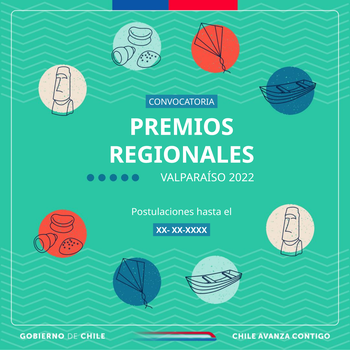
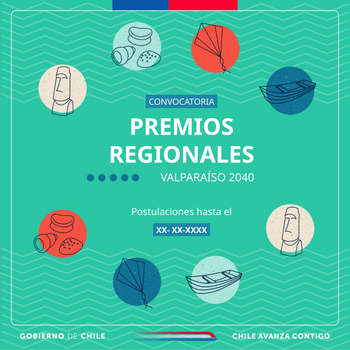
2022: 2022 -> 2040
